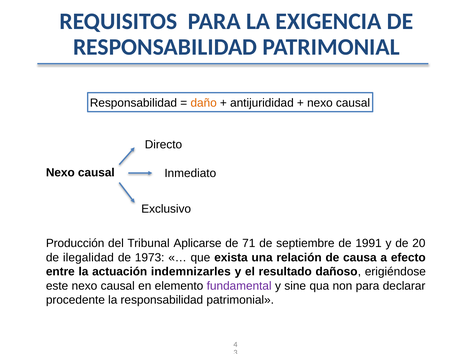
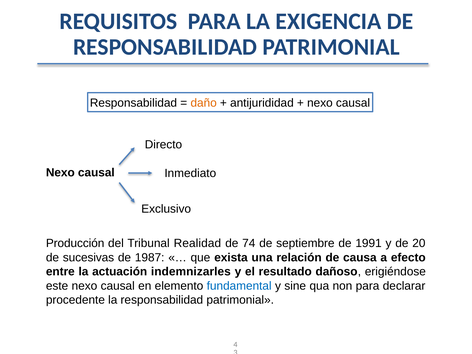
Aplicarse: Aplicarse -> Realidad
71: 71 -> 74
ilegalidad: ilegalidad -> sucesivas
1973: 1973 -> 1987
fundamental colour: purple -> blue
